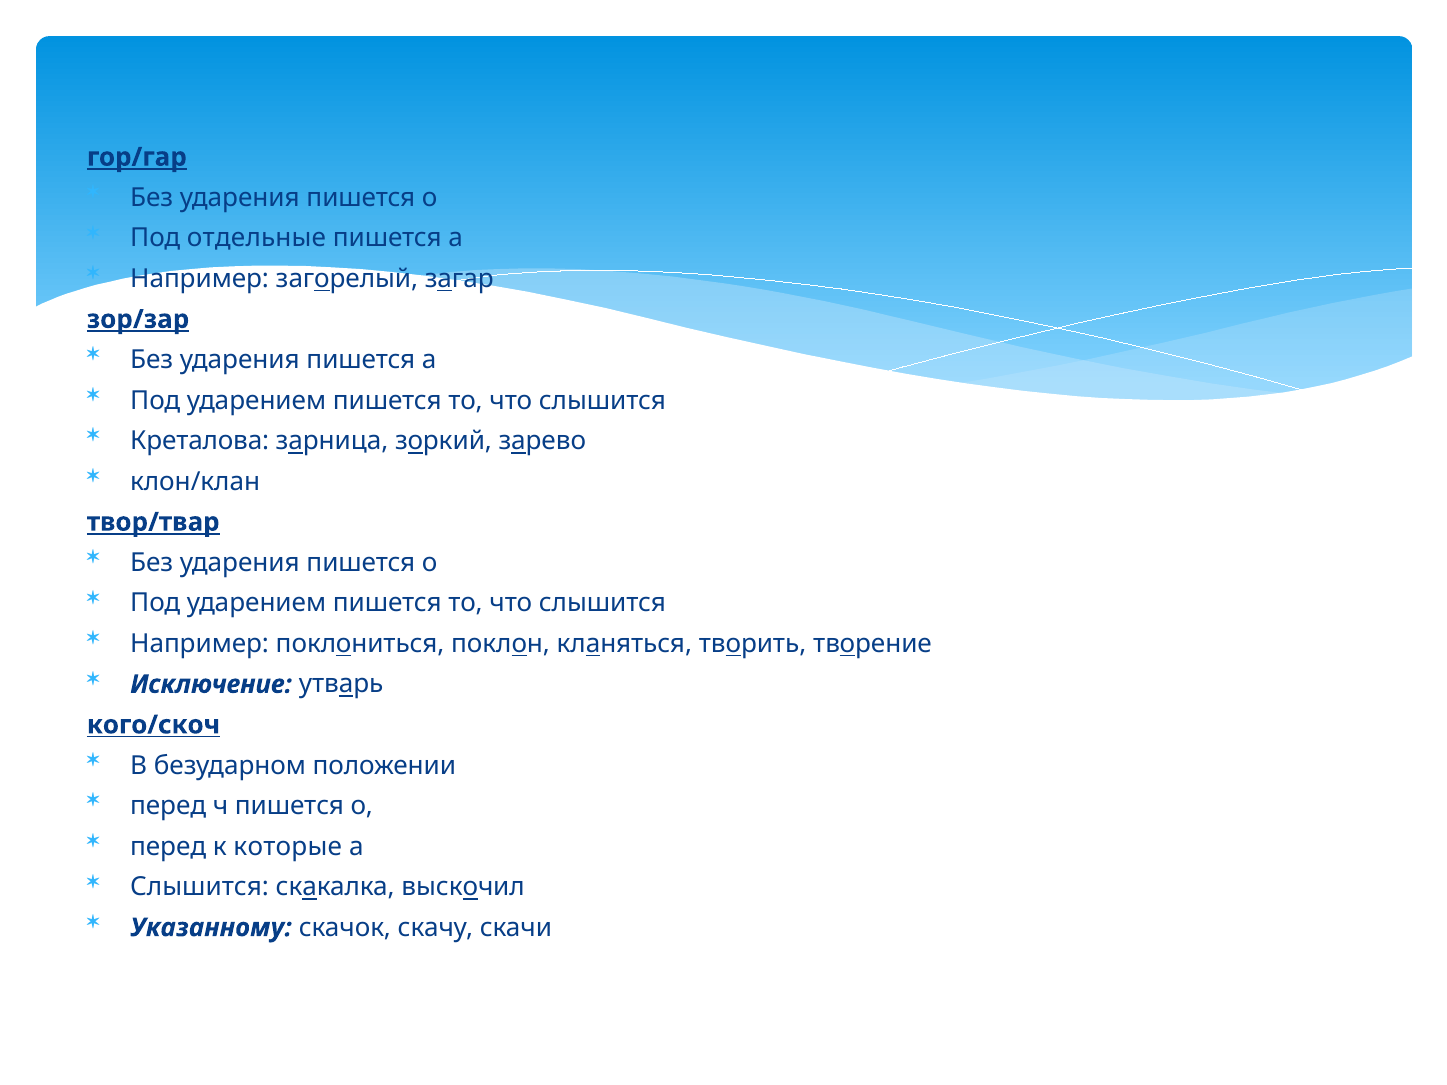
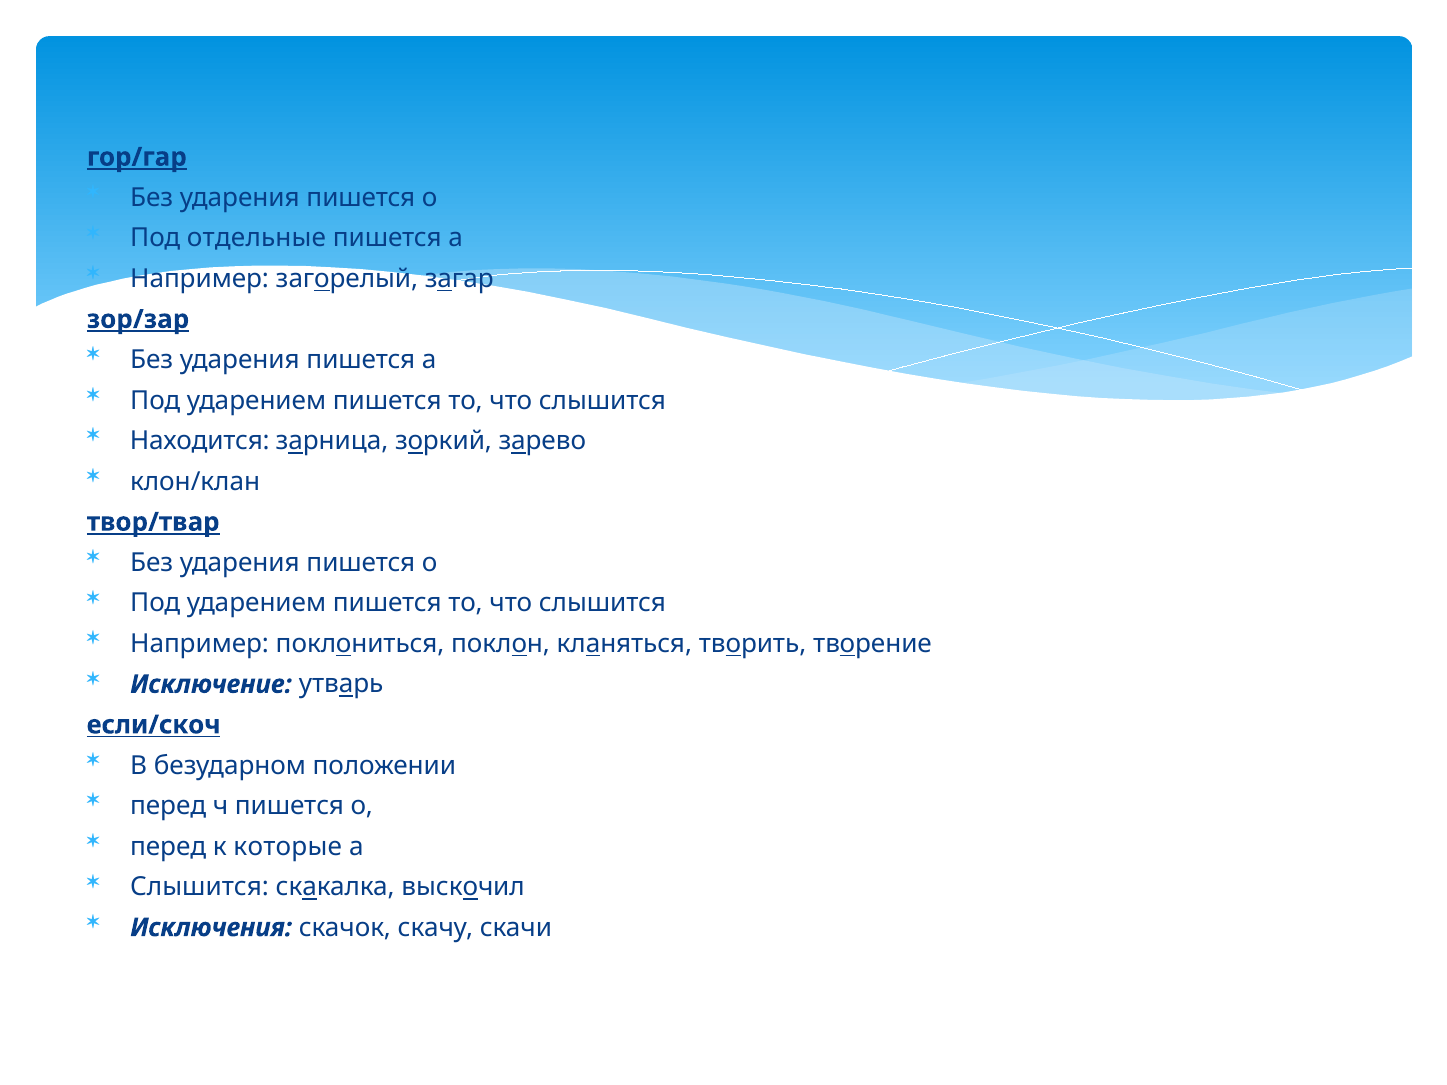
Креталова: Креталова -> Находится
кого/скоч: кого/скоч -> если/скоч
Указанному: Указанному -> Исключения
